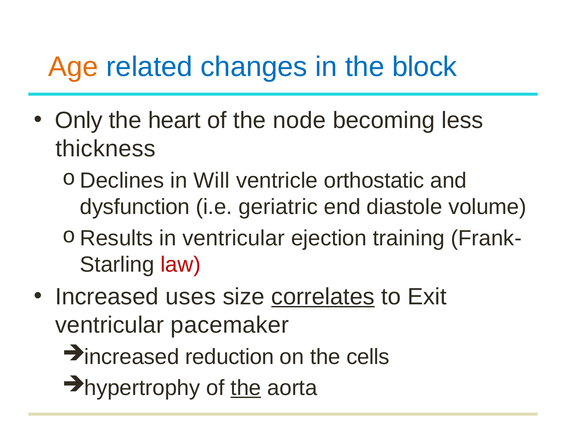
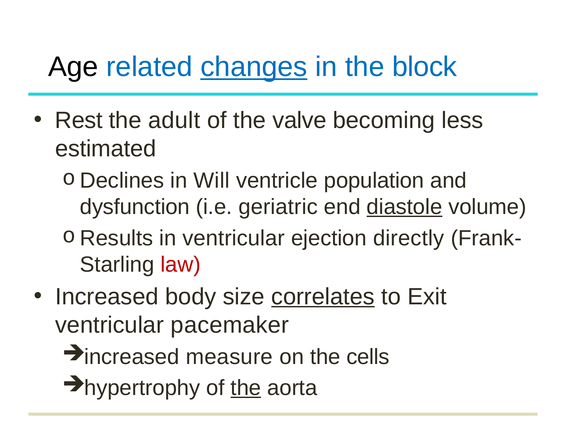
Age colour: orange -> black
changes underline: none -> present
Only: Only -> Rest
heart: heart -> adult
node: node -> valve
thickness: thickness -> estimated
orthostatic: orthostatic -> population
diastole underline: none -> present
training: training -> directly
uses: uses -> body
reduction: reduction -> measure
